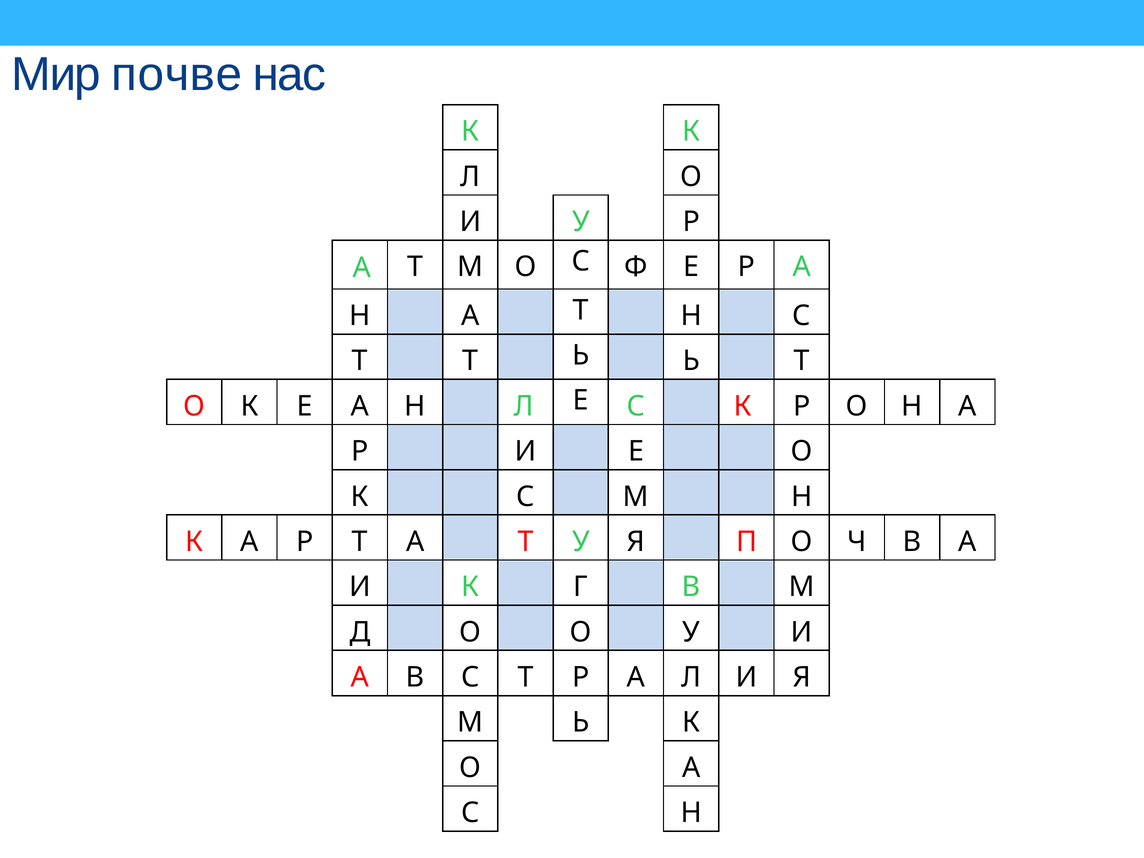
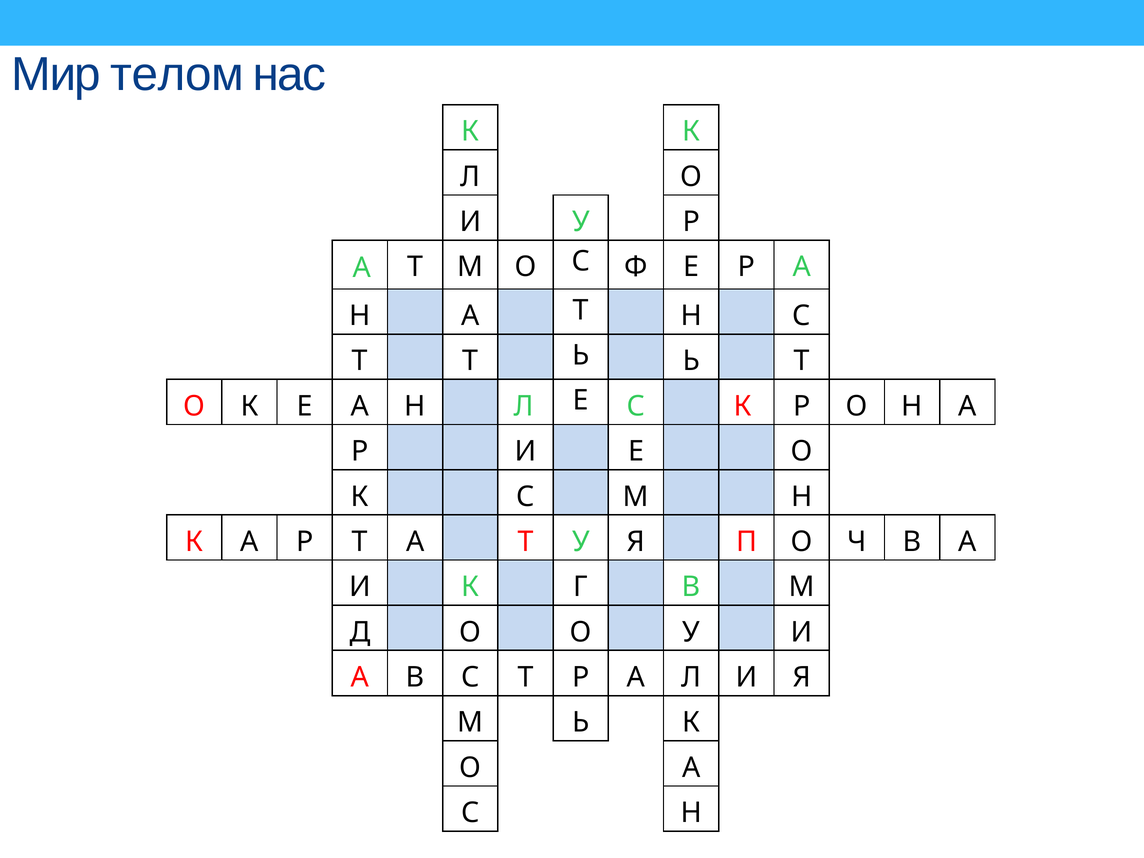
почве: почве -> телом
